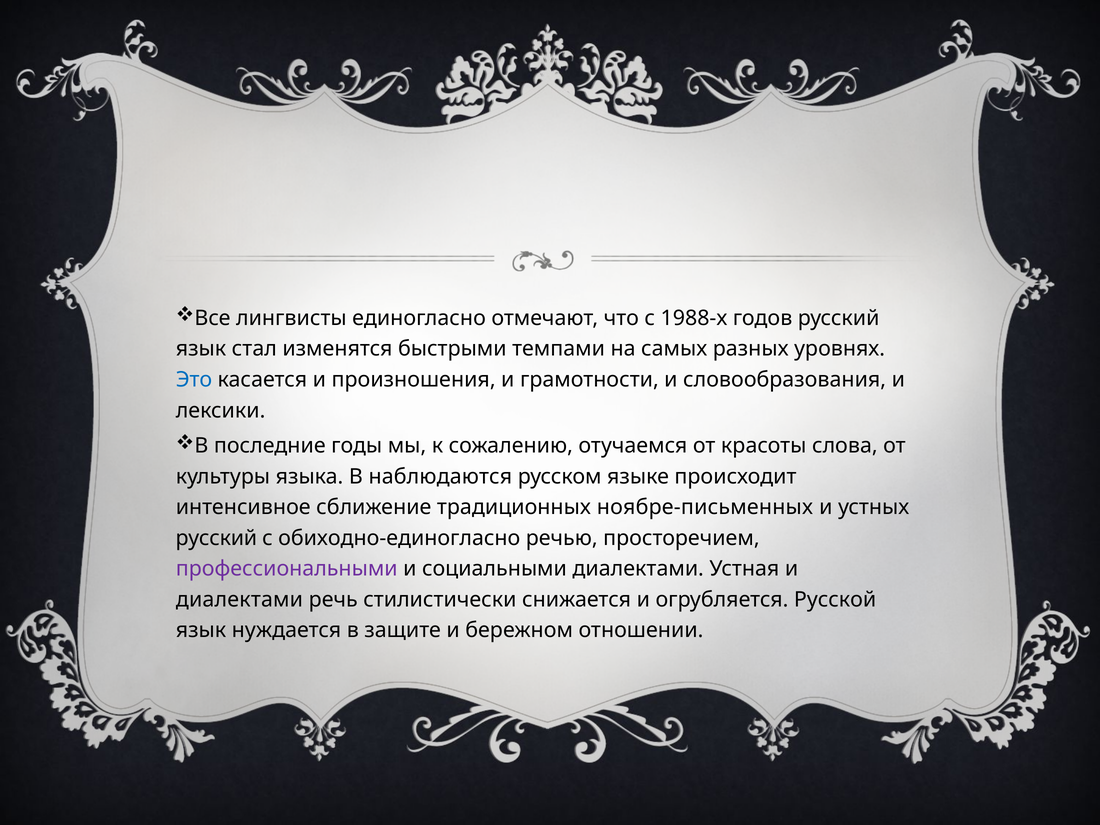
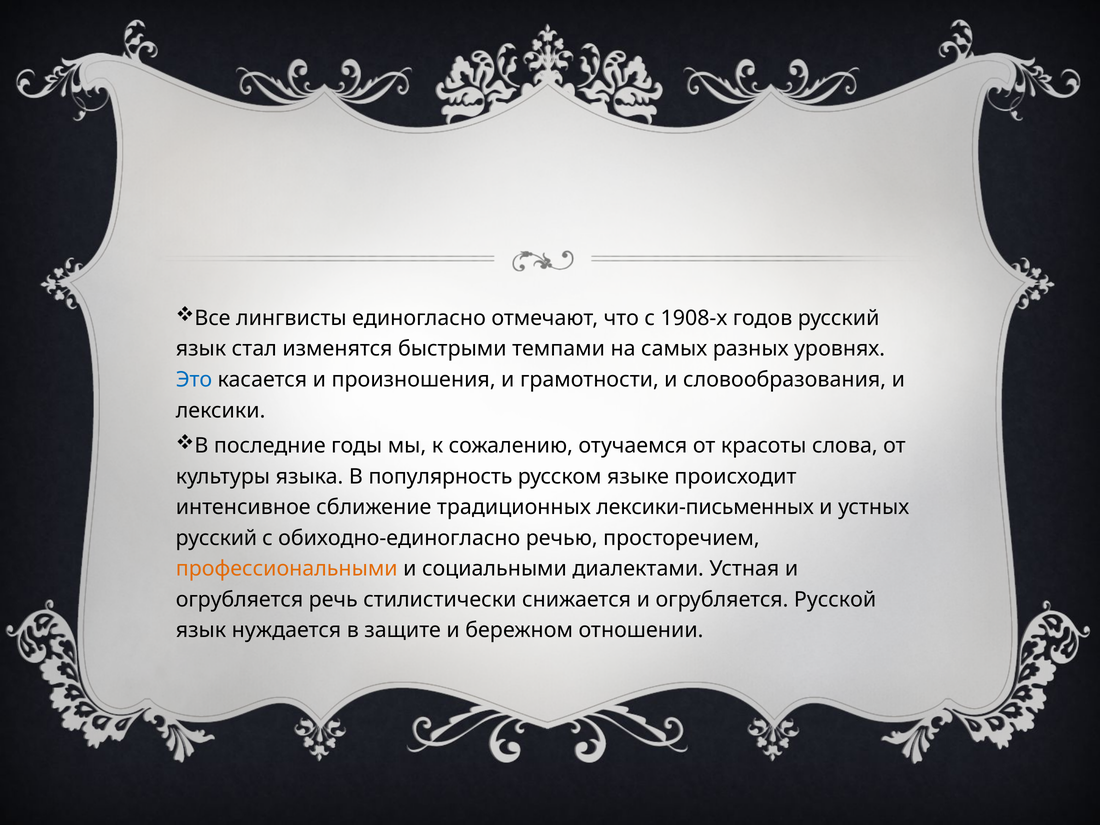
1988-х: 1988-х -> 1908-х
наблюдаются: наблюдаются -> популярность
ноябре-письменных: ноябре-письменных -> лексики-письменных
профессиональными colour: purple -> orange
диалектами at (239, 600): диалектами -> огрубляется
